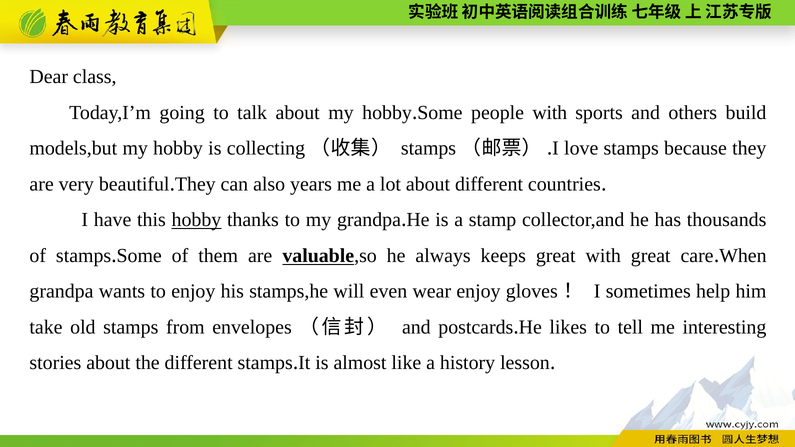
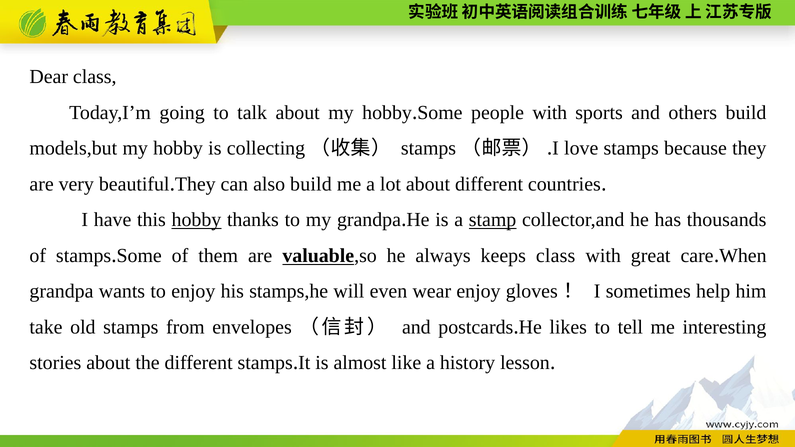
also years: years -> build
stamp underline: none -> present
keeps great: great -> class
